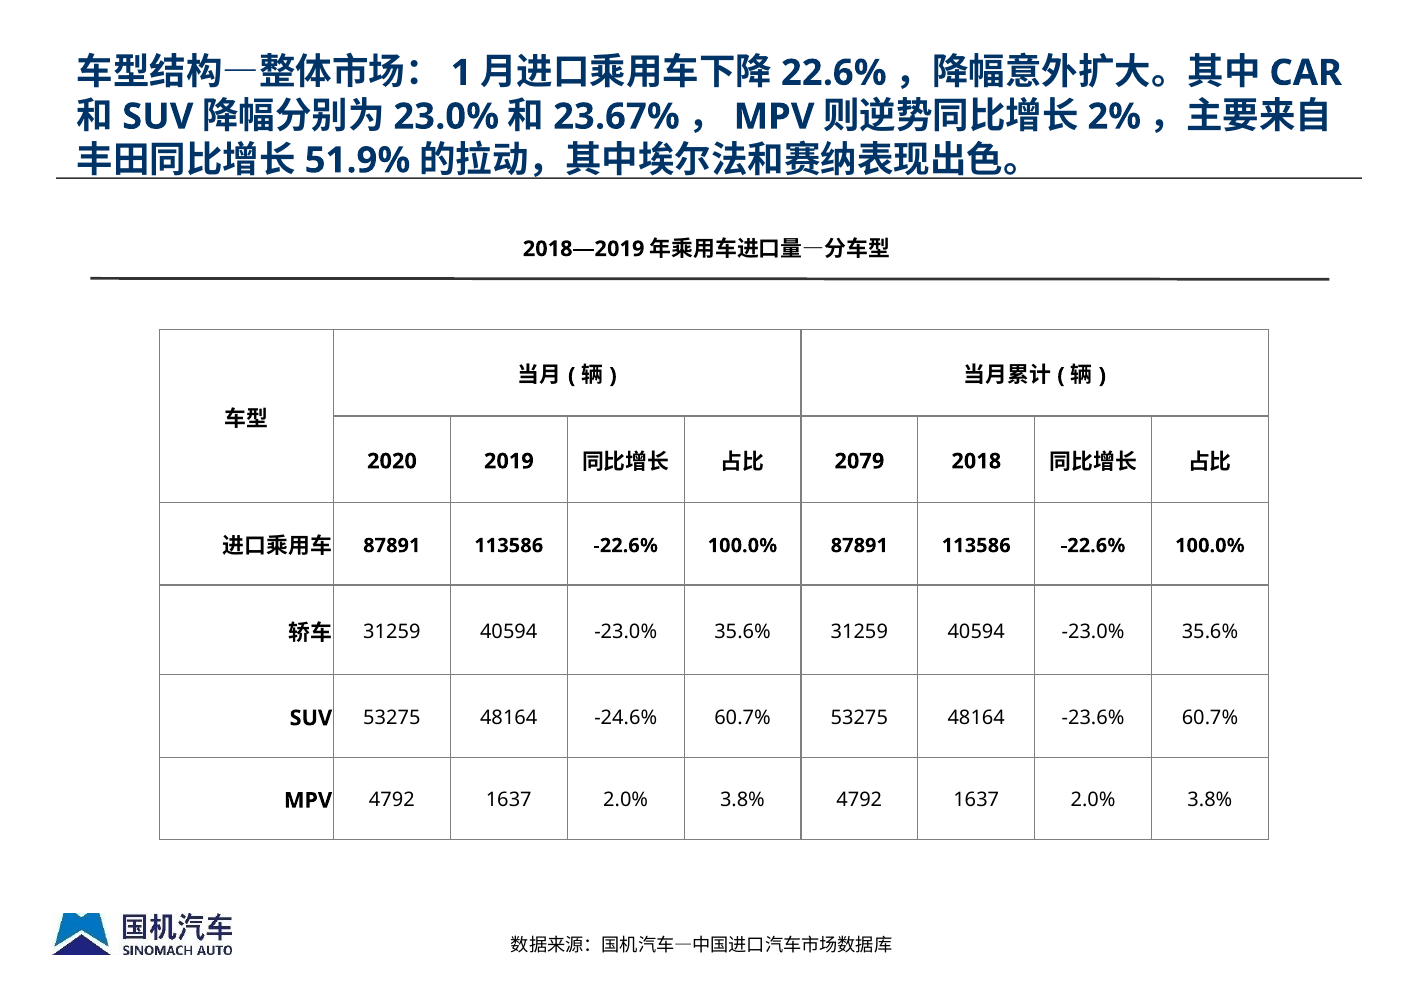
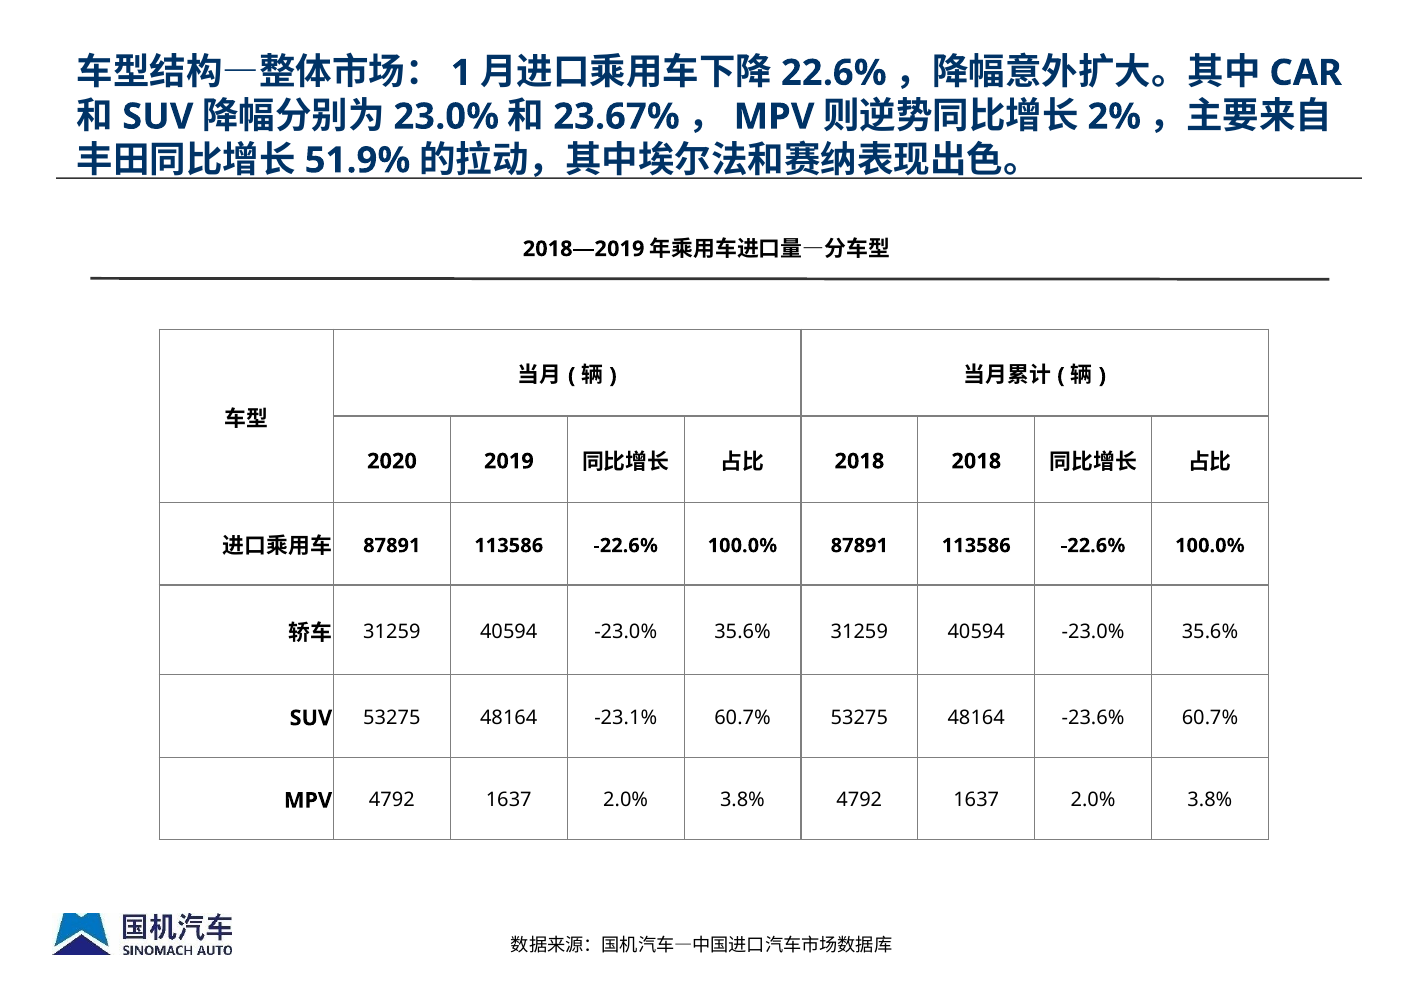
2079 at (859, 461): 2079 -> 2018
-24.6%: -24.6% -> -23.1%
